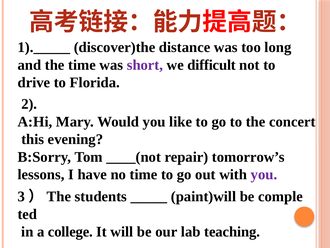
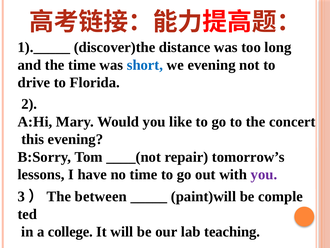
short colour: purple -> blue
we difficult: difficult -> evening
students: students -> between
